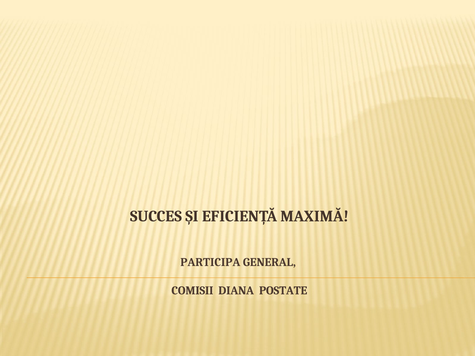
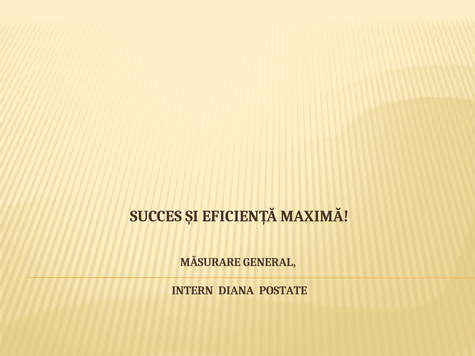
PARTICIPA: PARTICIPA -> MĂSURARE
COMISII: COMISII -> INTERN
